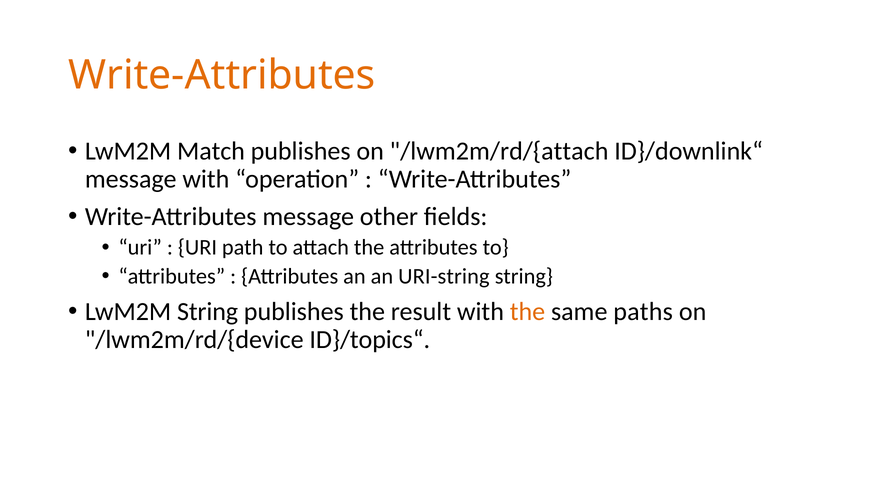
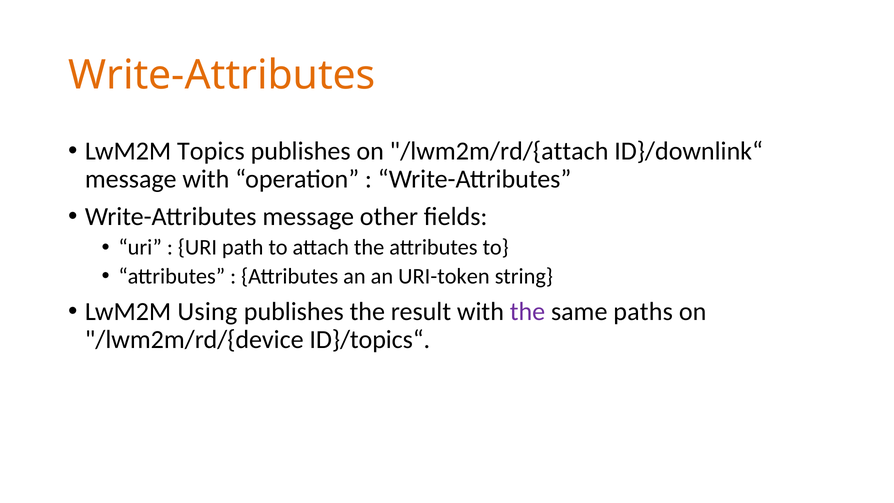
Match: Match -> Topics
URI-string: URI-string -> URI-token
LwM2M String: String -> Using
the at (527, 312) colour: orange -> purple
